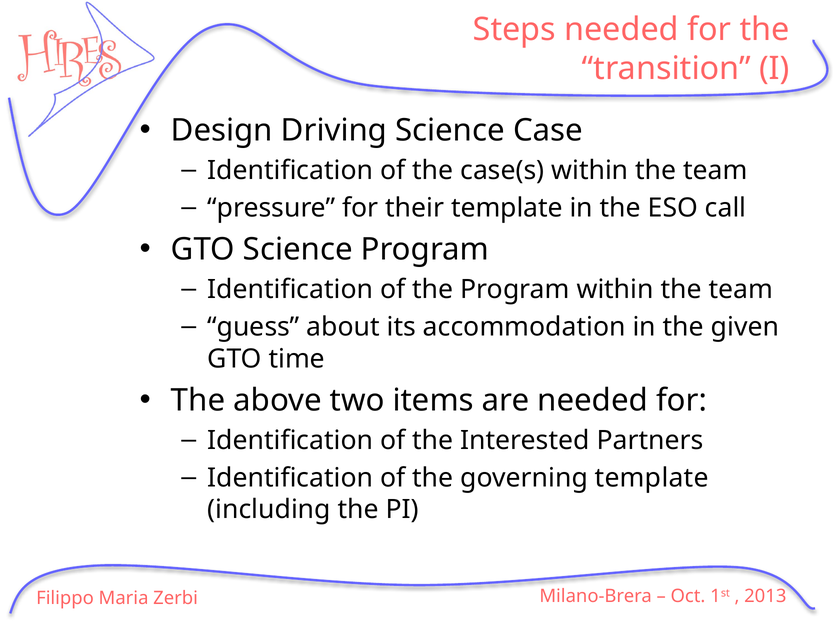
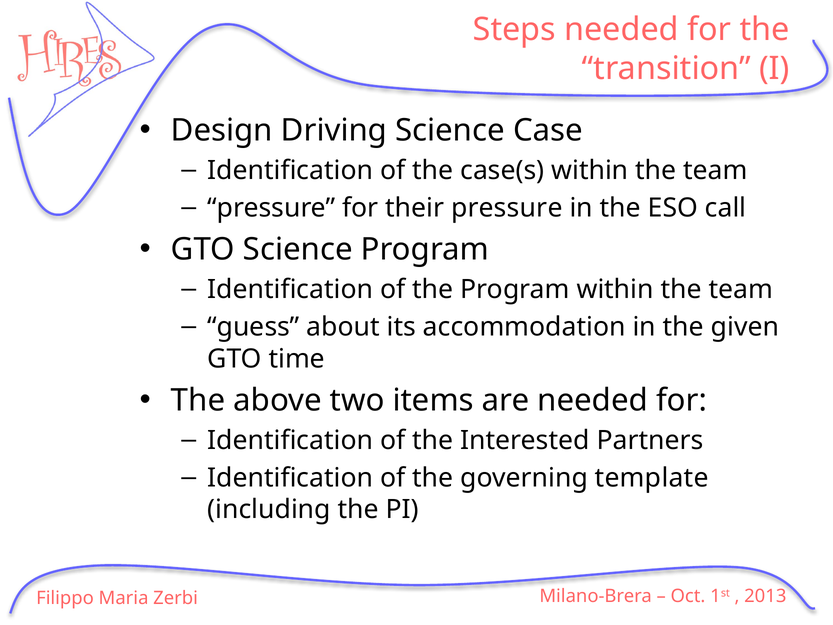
their template: template -> pressure
